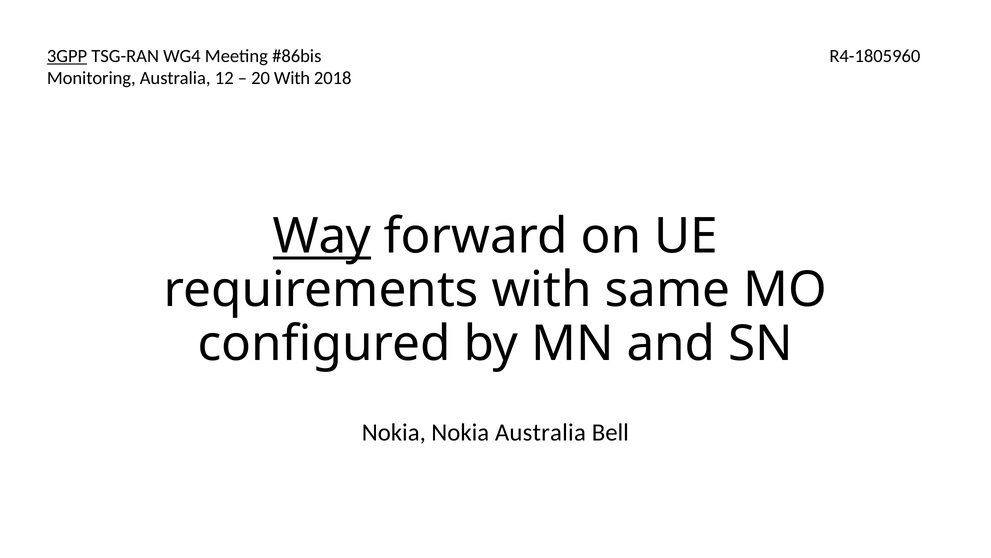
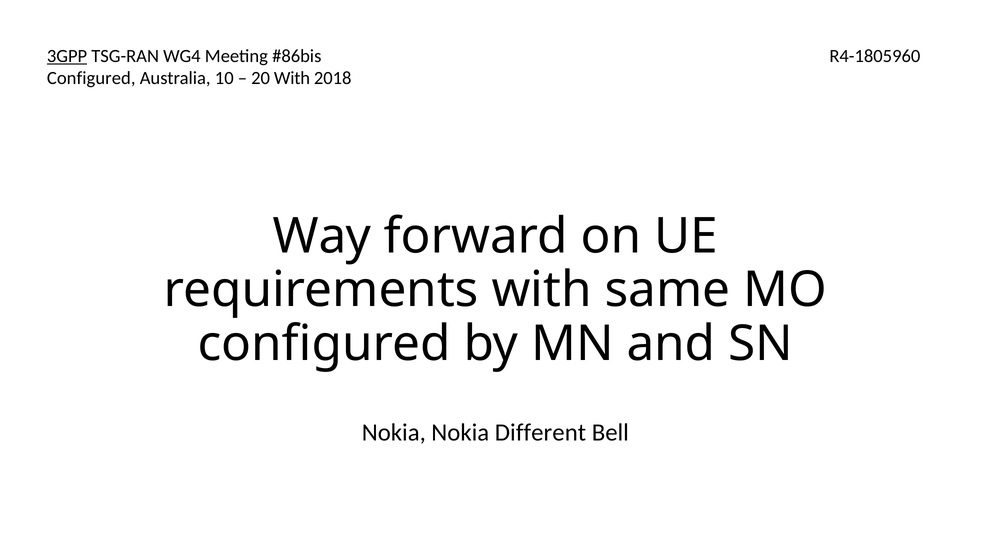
Monitoring at (91, 78): Monitoring -> Configured
12: 12 -> 10
Way underline: present -> none
Nokia Australia: Australia -> Different
